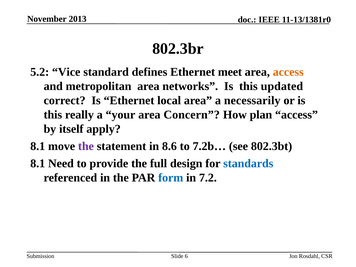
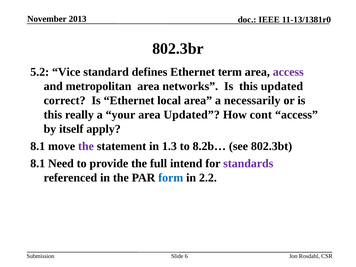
meet: meet -> term
access at (288, 72) colour: orange -> purple
area Concern: Concern -> Updated
plan: plan -> cont
8.6: 8.6 -> 1.3
7.2b…: 7.2b… -> 8.2b…
design: design -> intend
standards colour: blue -> purple
7.2: 7.2 -> 2.2
